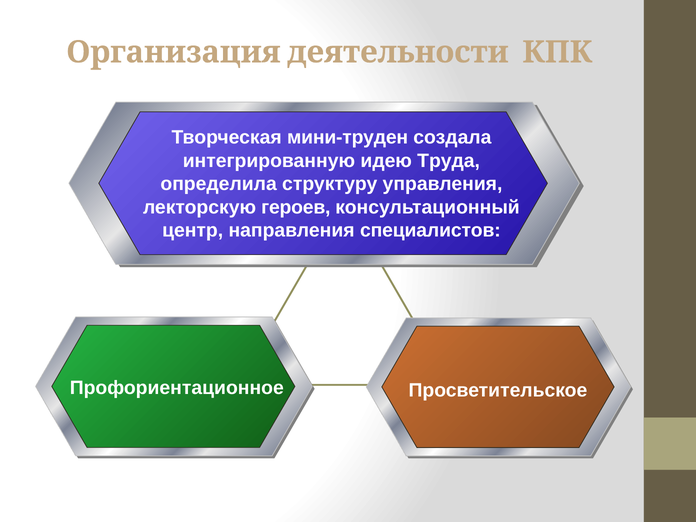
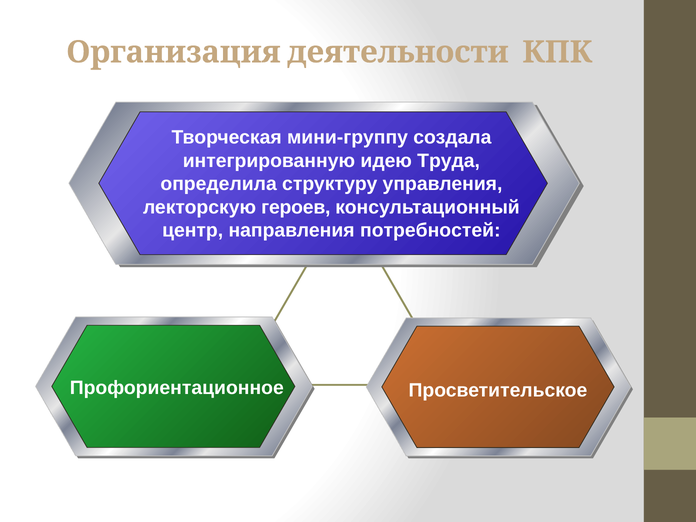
мини-труден: мини-труден -> мини-группу
специалистов: специалистов -> потребностей
